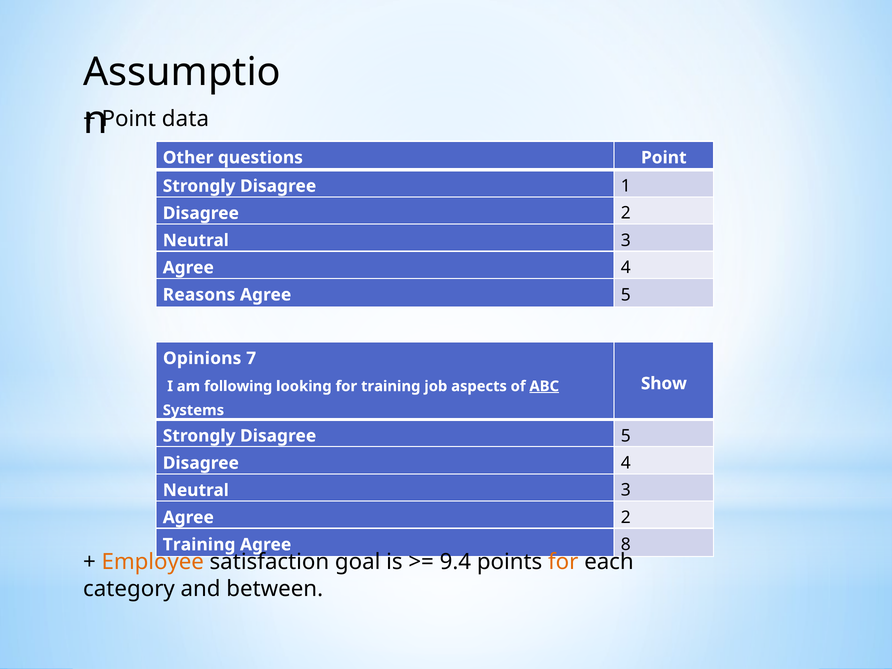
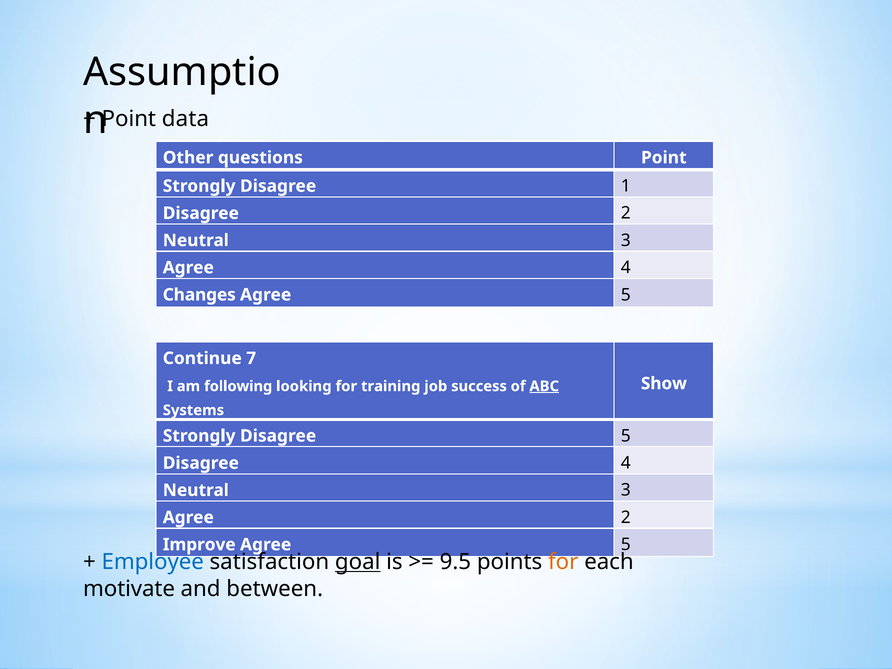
Reasons: Reasons -> Changes
Opinions: Opinions -> Continue
aspects: aspects -> success
Training at (199, 545): Training -> Improve
8 at (626, 545): 8 -> 5
Employee colour: orange -> blue
goal underline: none -> present
9.4: 9.4 -> 9.5
category: category -> motivate
